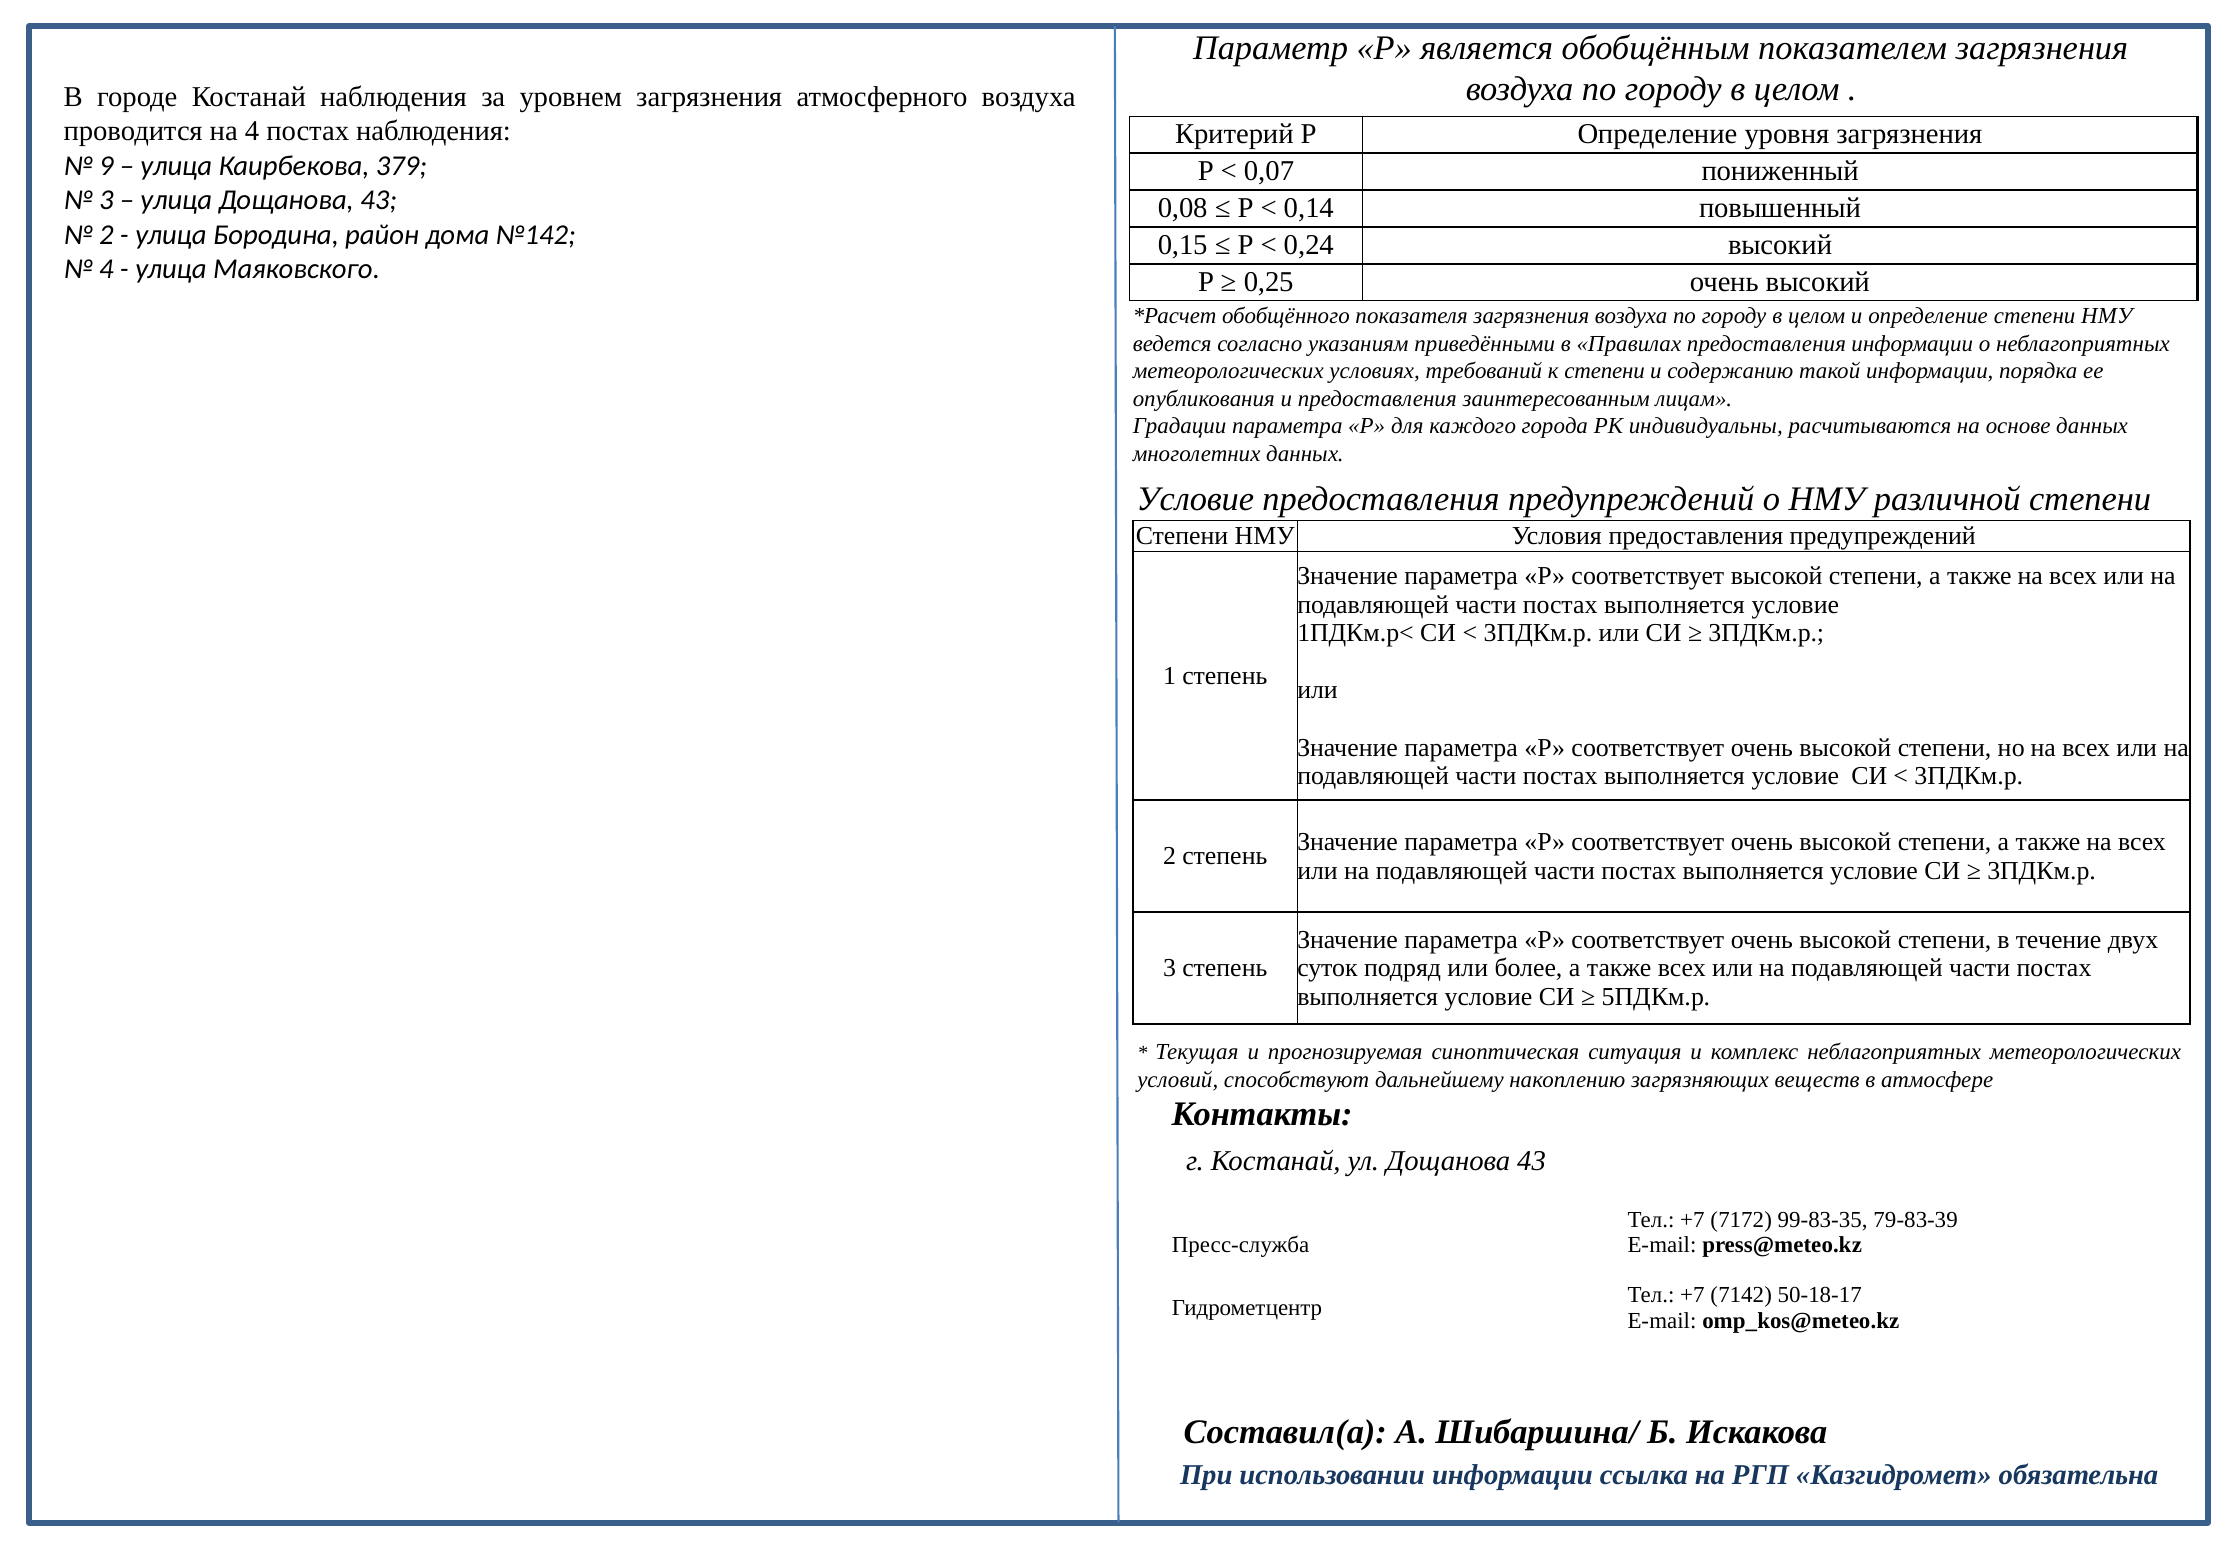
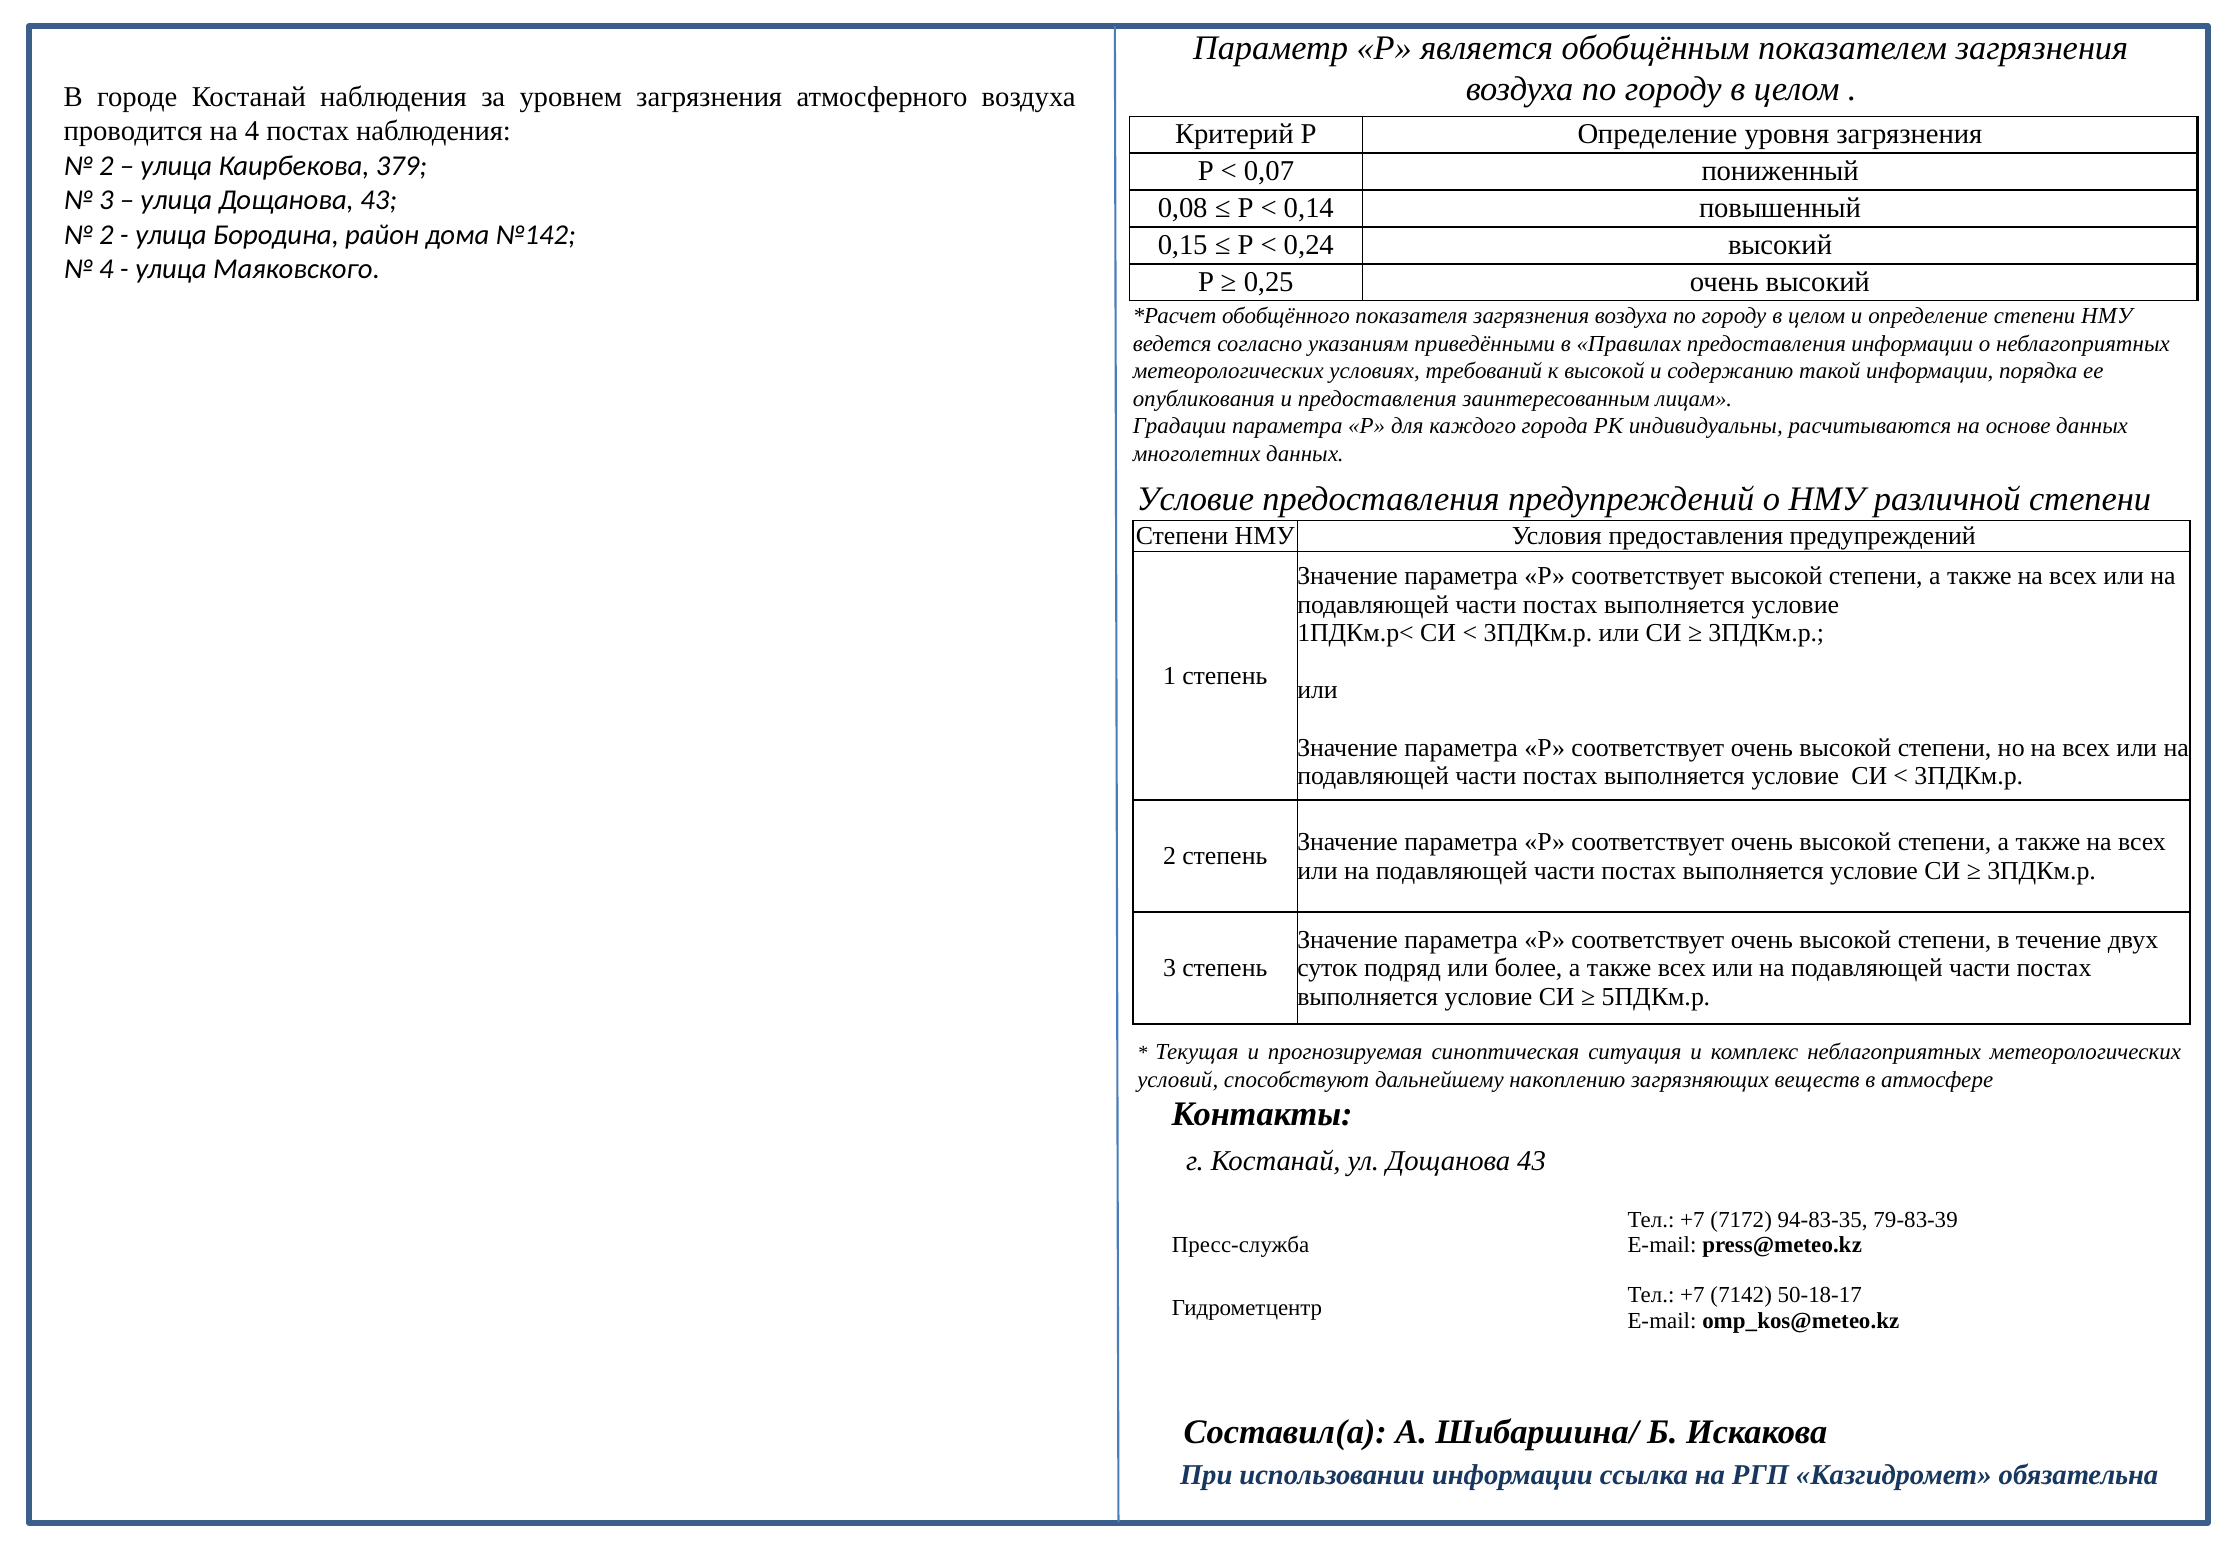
9 at (106, 166): 9 -> 2
к степени: степени -> высокой
99-83-35: 99-83-35 -> 94-83-35
